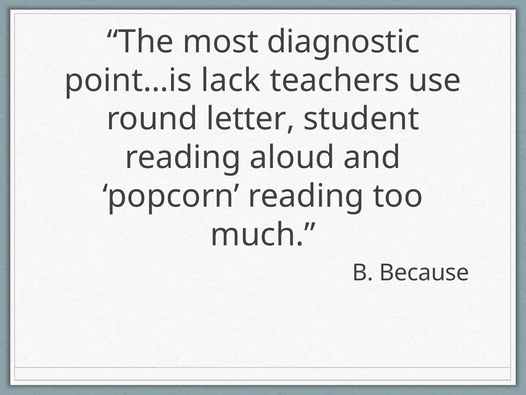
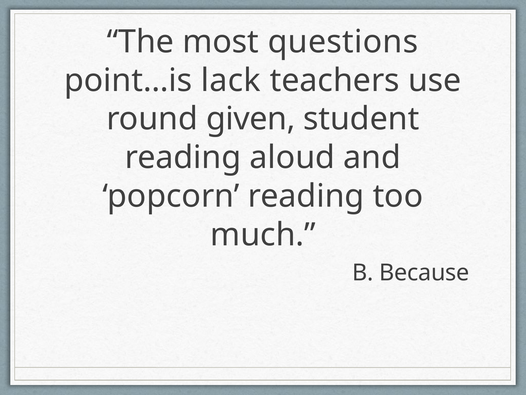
diagnostic: diagnostic -> questions
letter: letter -> given
